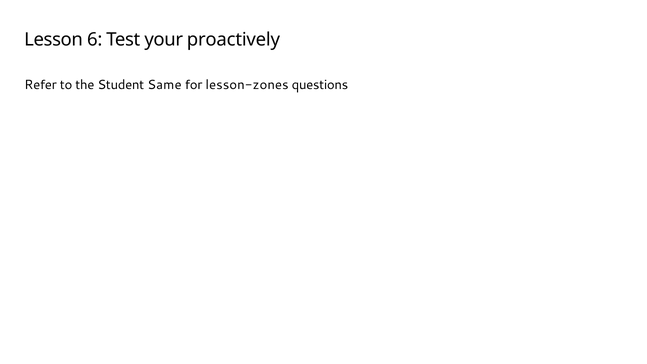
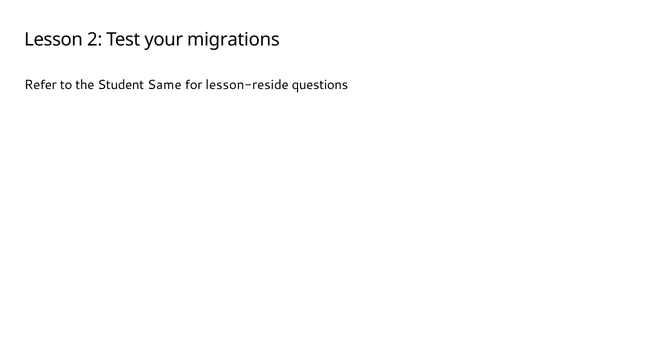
6: 6 -> 2
proactively: proactively -> migrations
lesson-zones: lesson-zones -> lesson-reside
